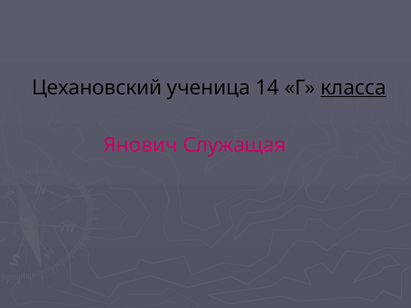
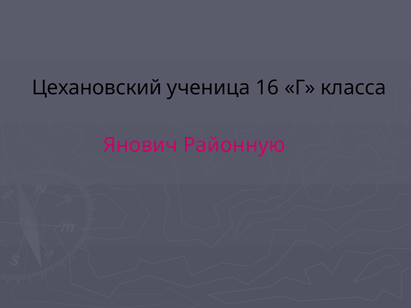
14: 14 -> 16
класса underline: present -> none
Служащая: Служащая -> Районную
